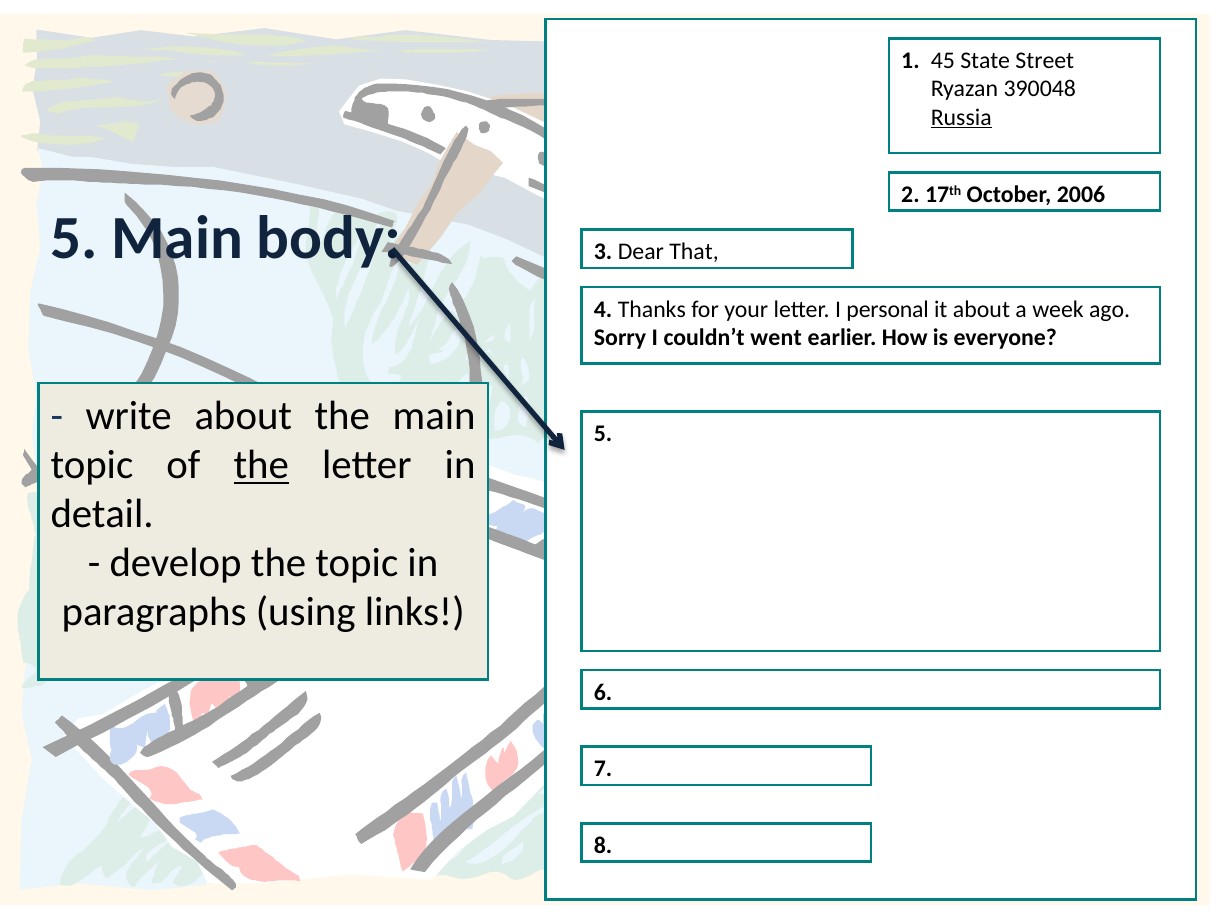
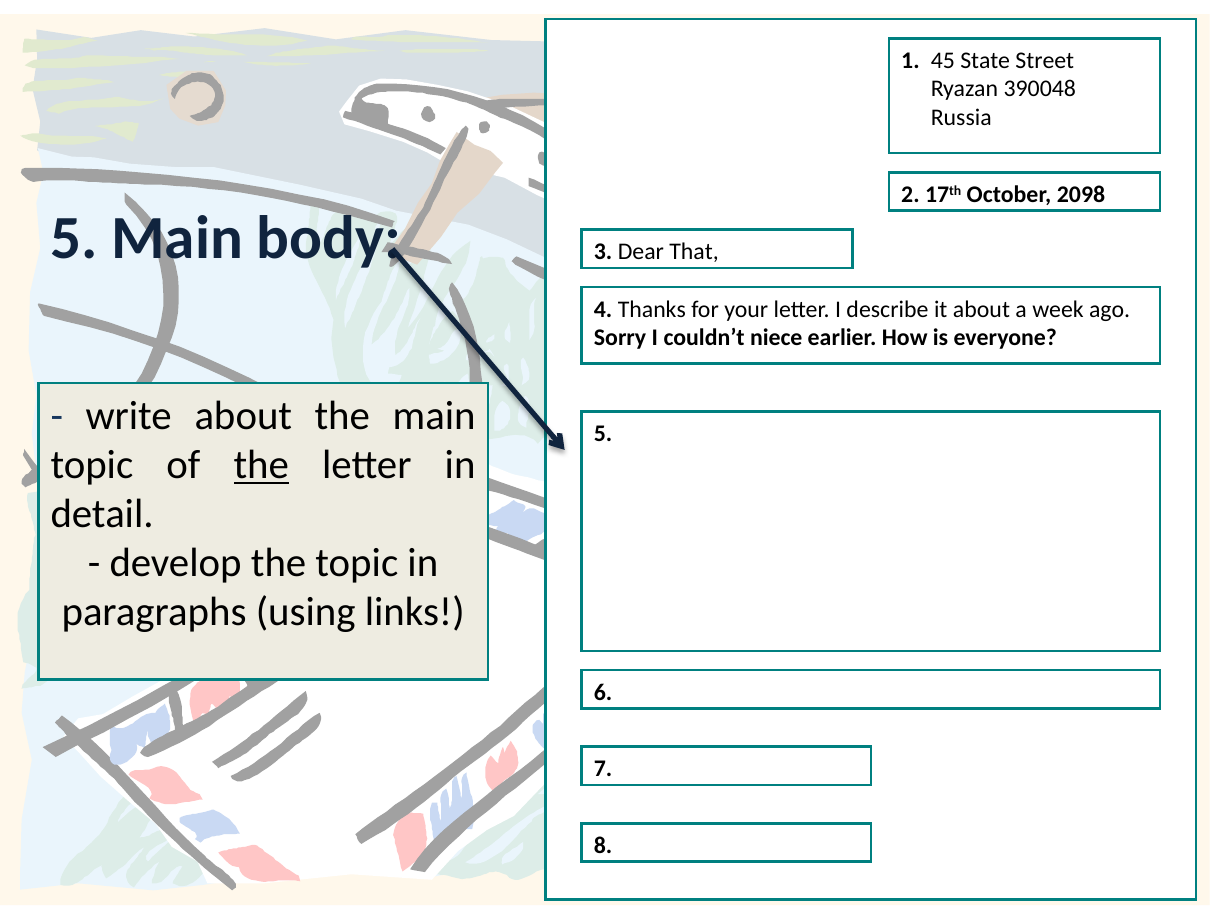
Russia underline: present -> none
2006: 2006 -> 2098
personal: personal -> describe
went: went -> niece
